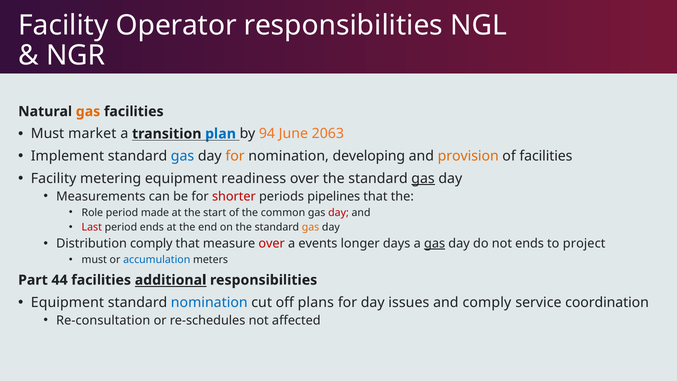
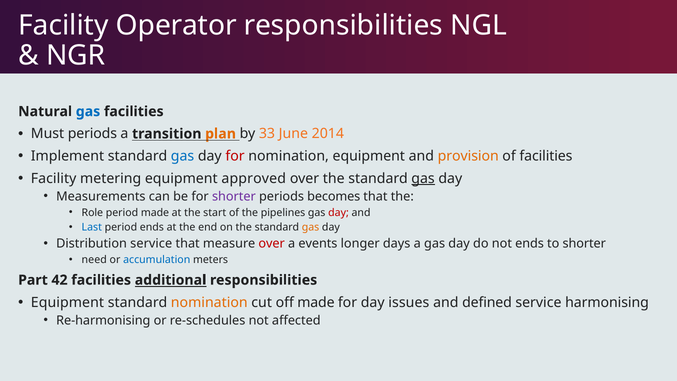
gas at (88, 111) colour: orange -> blue
Must market: market -> periods
plan colour: blue -> orange
94: 94 -> 33
2063: 2063 -> 2014
for at (235, 156) colour: orange -> red
nomination developing: developing -> equipment
readiness: readiness -> approved
shorter at (234, 196) colour: red -> purple
pipelines: pipelines -> becomes
common: common -> pipelines
Last colour: red -> blue
Distribution comply: comply -> service
gas at (435, 243) underline: present -> none
to project: project -> shorter
must at (94, 260): must -> need
44: 44 -> 42
nomination at (209, 302) colour: blue -> orange
off plans: plans -> made
and comply: comply -> defined
coordination: coordination -> harmonising
Re-consultation: Re-consultation -> Re-harmonising
